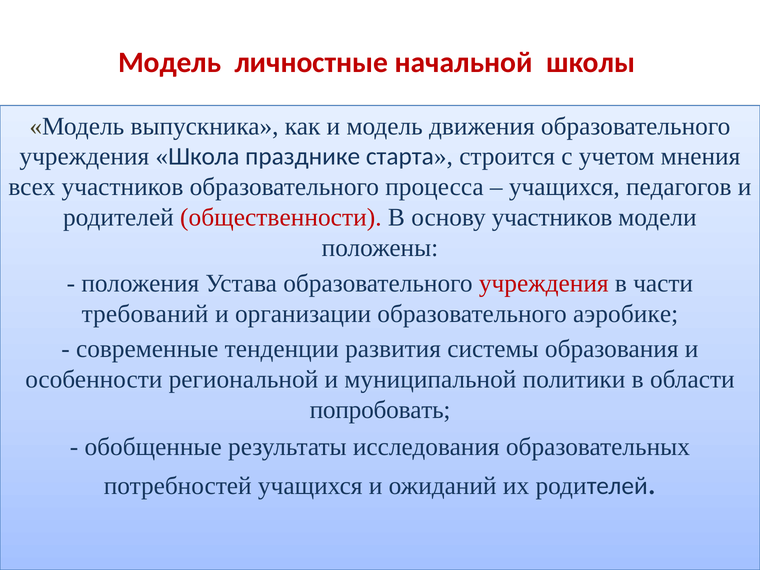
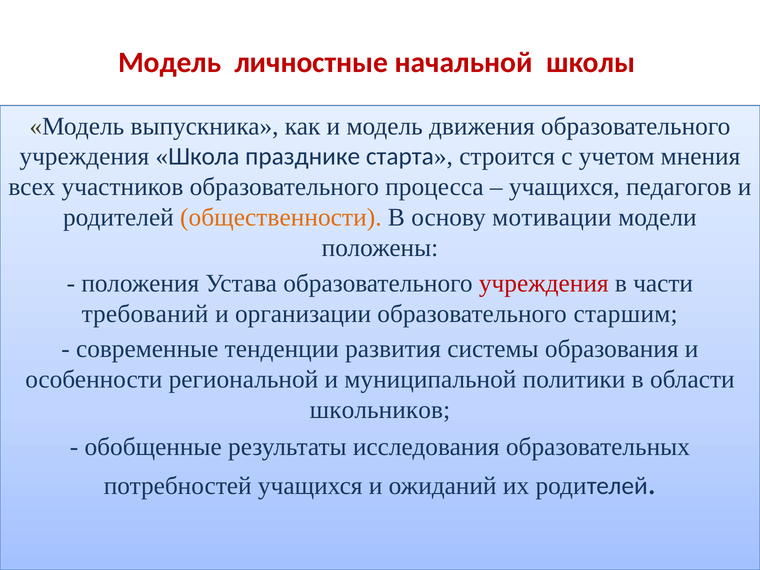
общественности colour: red -> orange
основу участников: участников -> мотивации
аэробике: аэробике -> старшим
попробовать: попробовать -> школьников
